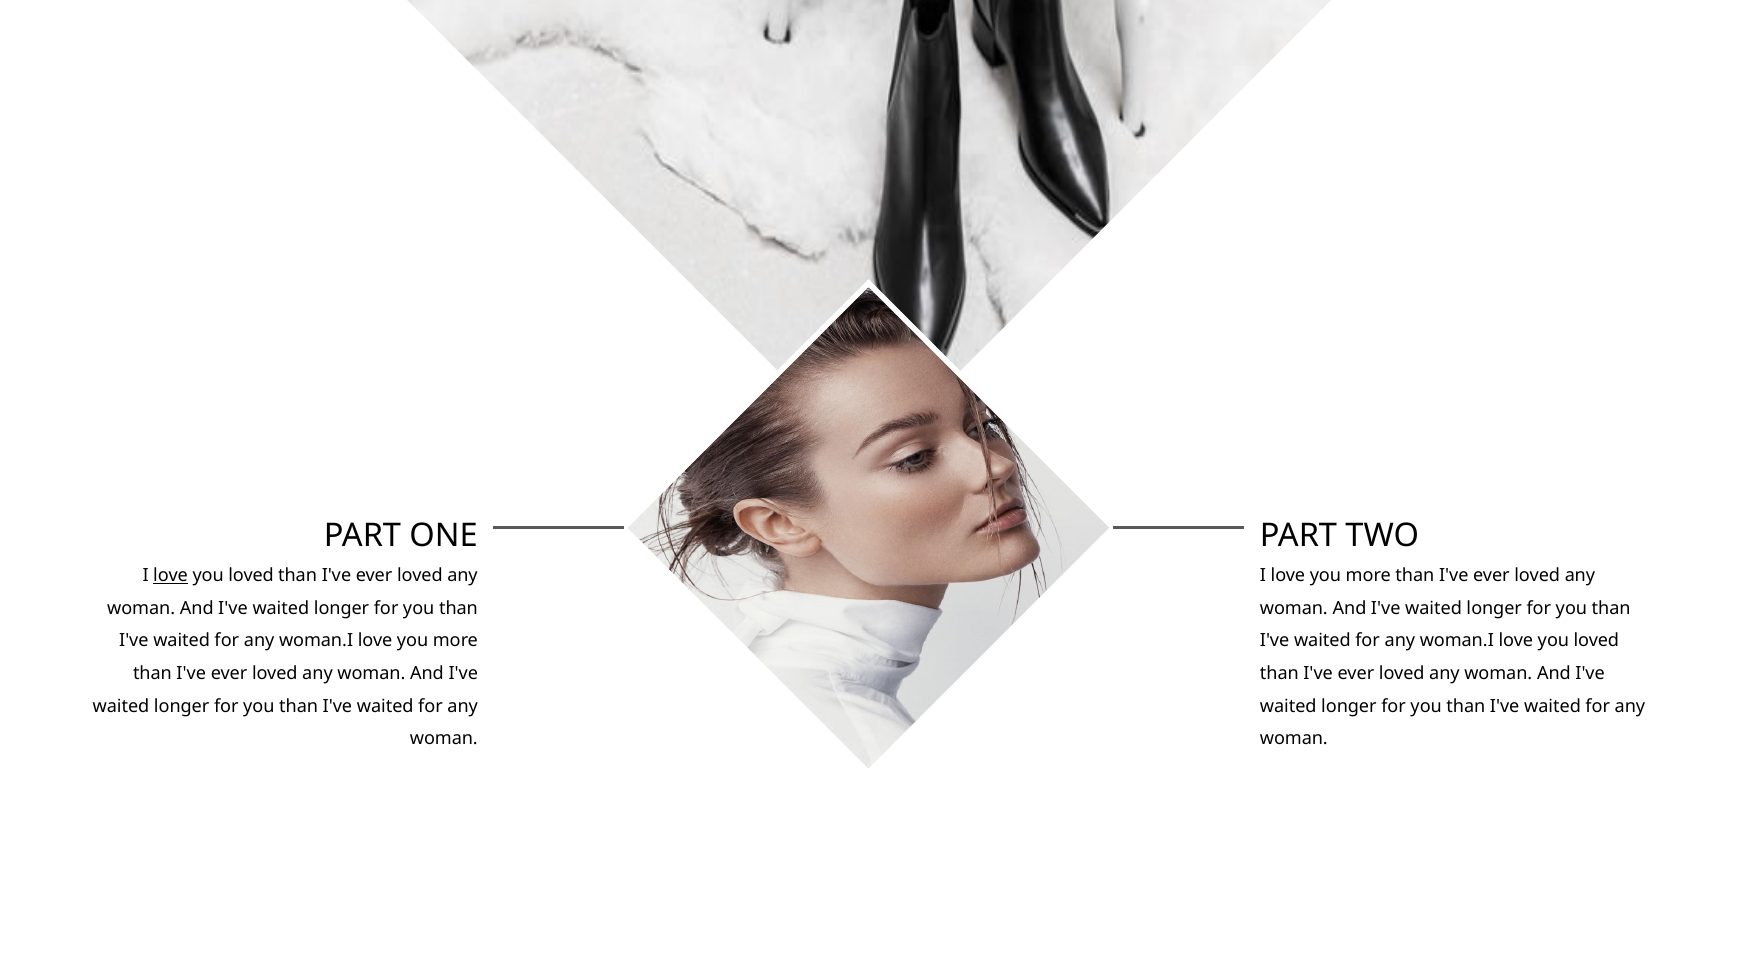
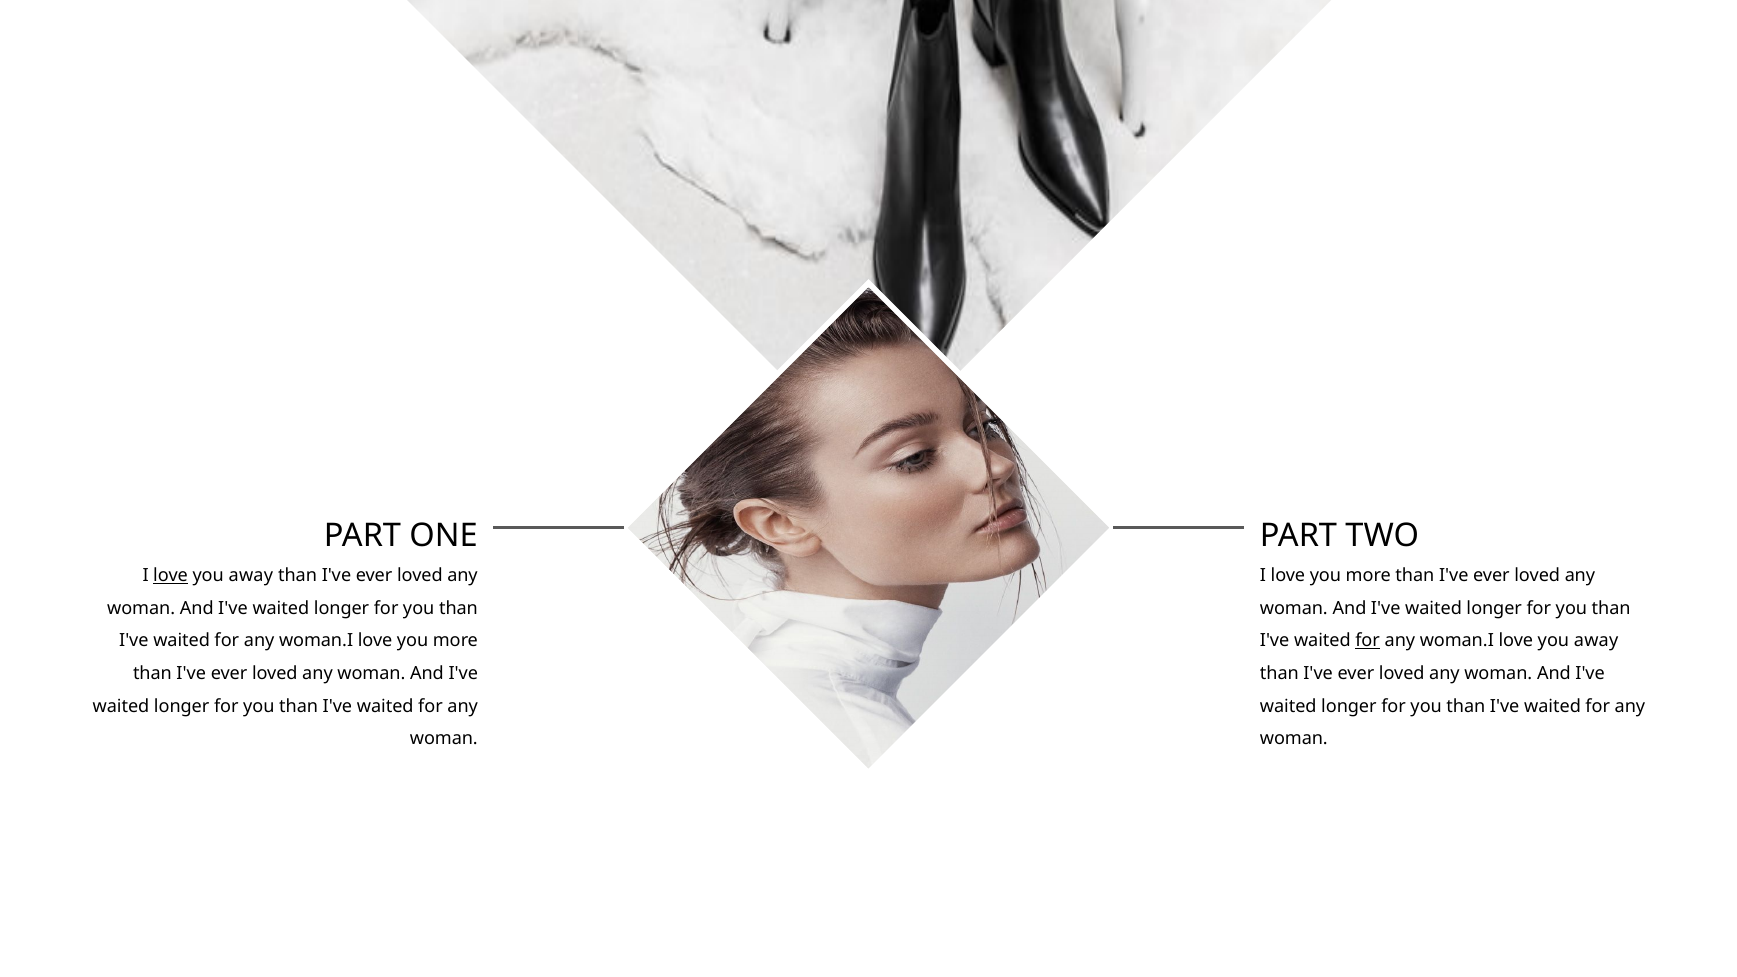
loved at (251, 576): loved -> away
for at (1368, 641) underline: none -> present
woman.I love you loved: loved -> away
